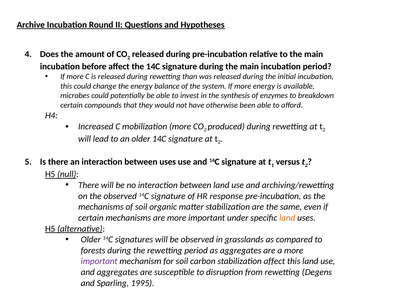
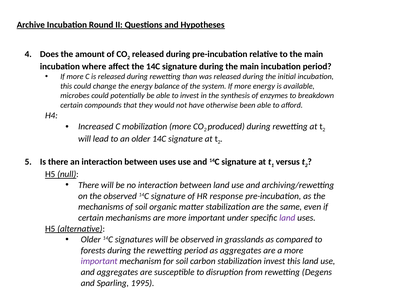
before: before -> where
land at (287, 218) colour: orange -> purple
stabilization affect: affect -> invest
